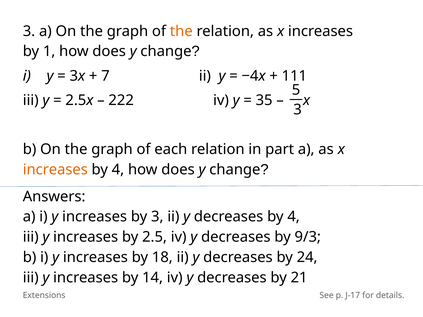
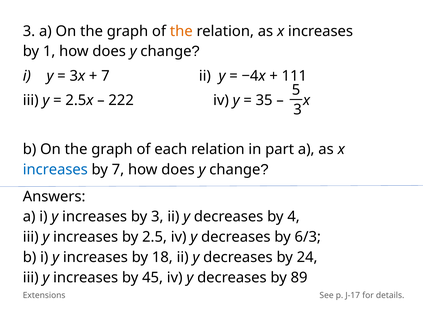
increases at (55, 170) colour: orange -> blue
4 at (118, 170): 4 -> 7
9/3: 9/3 -> 6/3
14: 14 -> 45
21: 21 -> 89
